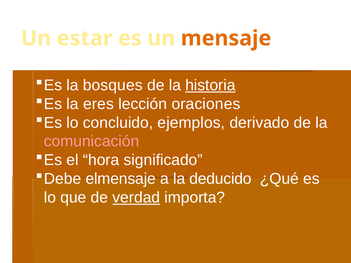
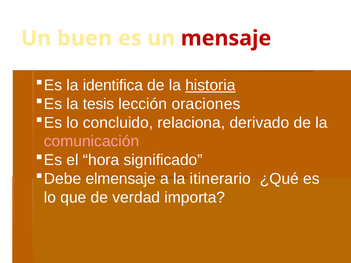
estar: estar -> buen
mensaje colour: orange -> red
bosques: bosques -> identifica
eres: eres -> tesis
ejemplos: ejemplos -> relaciona
deducido: deducido -> itinerario
verdad underline: present -> none
